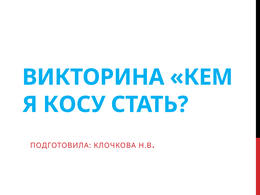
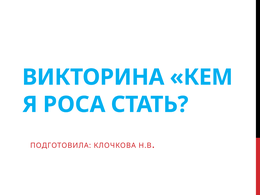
КОСУ: КОСУ -> РОСА
